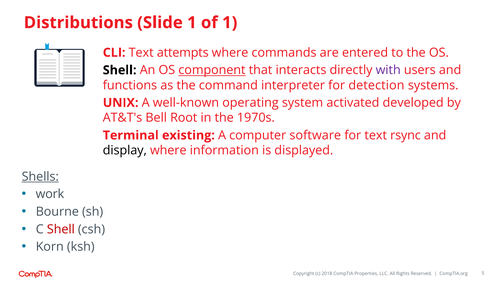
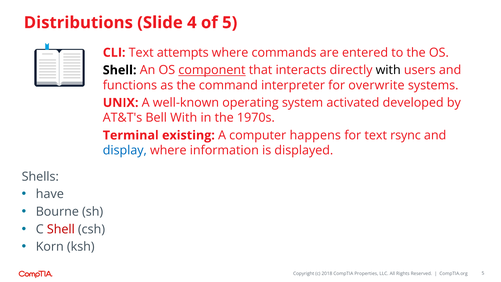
Slide 1: 1 -> 4
of 1: 1 -> 5
with at (388, 70) colour: purple -> black
detection: detection -> overwrite
Bell Root: Root -> With
software: software -> happens
display colour: black -> blue
Shells underline: present -> none
work: work -> have
